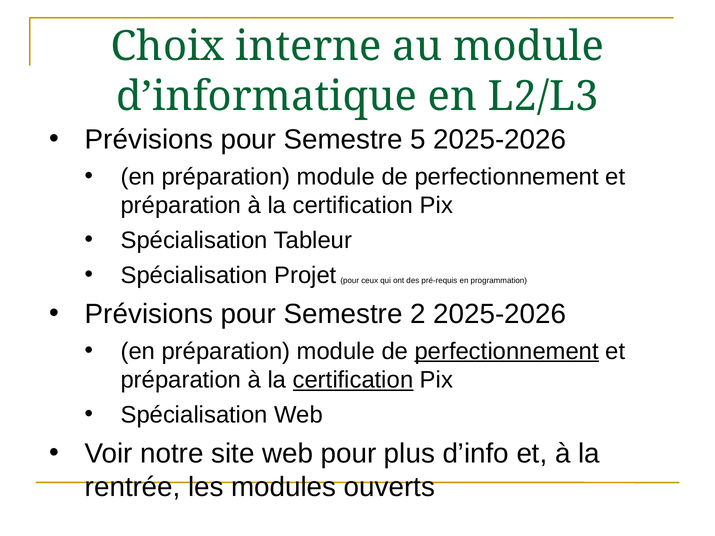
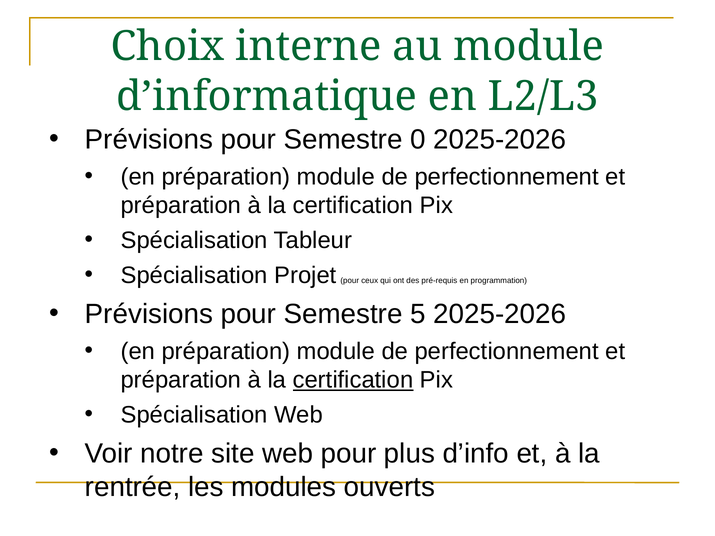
5: 5 -> 0
2: 2 -> 5
perfectionnement at (507, 351) underline: present -> none
